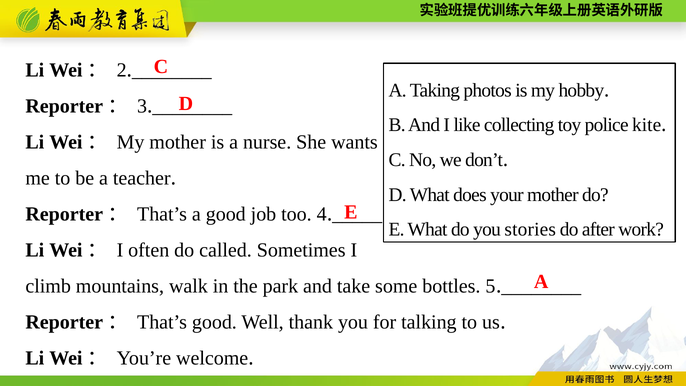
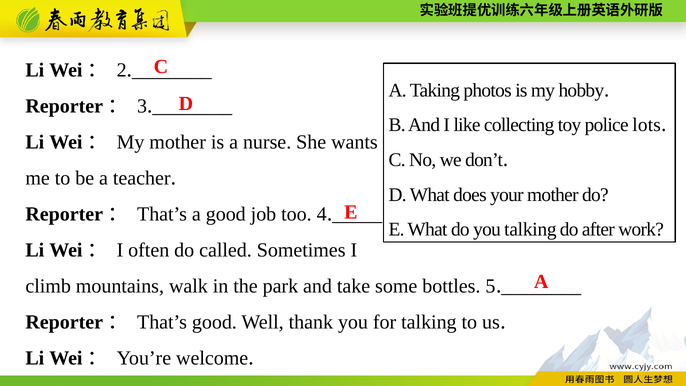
kite: kite -> lots
you stories: stories -> talking
